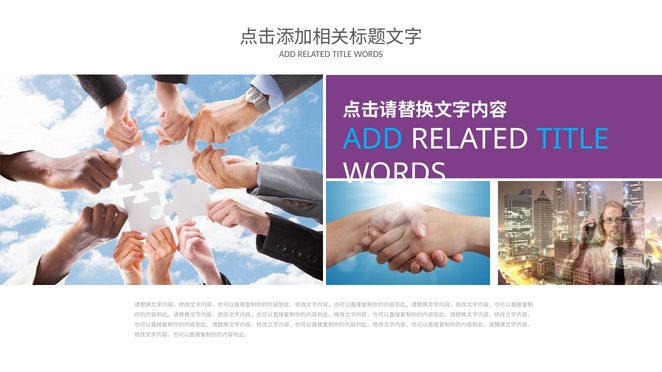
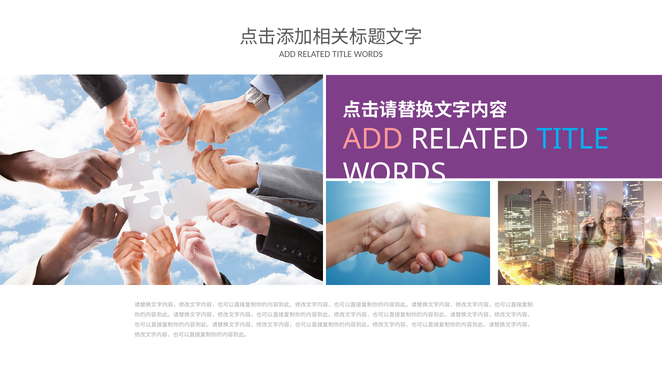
ADD at (373, 139) colour: light blue -> pink
